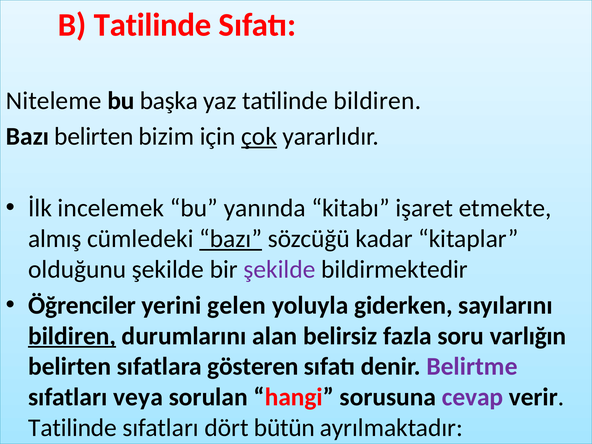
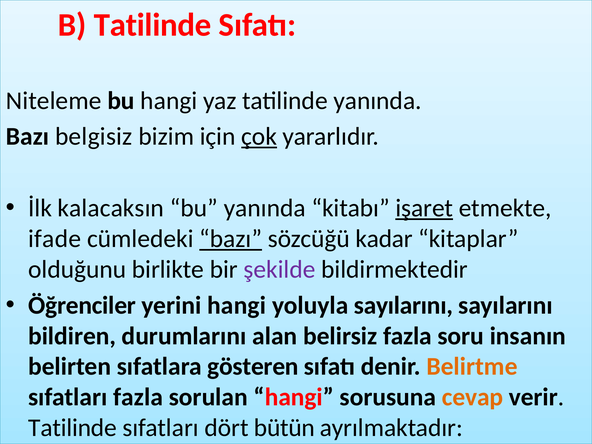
bu başka: başka -> hangi
tatilinde bildiren: bildiren -> yanında
Bazı belirten: belirten -> belgisiz
incelemek: incelemek -> kalacaksın
işaret underline: none -> present
almış: almış -> ifade
olduğunu şekilde: şekilde -> birlikte
yerini gelen: gelen -> hangi
yoluyla giderken: giderken -> sayılarını
bildiren at (72, 336) underline: present -> none
varlığın: varlığın -> insanın
Belirtme colour: purple -> orange
sıfatları veya: veya -> fazla
cevap colour: purple -> orange
